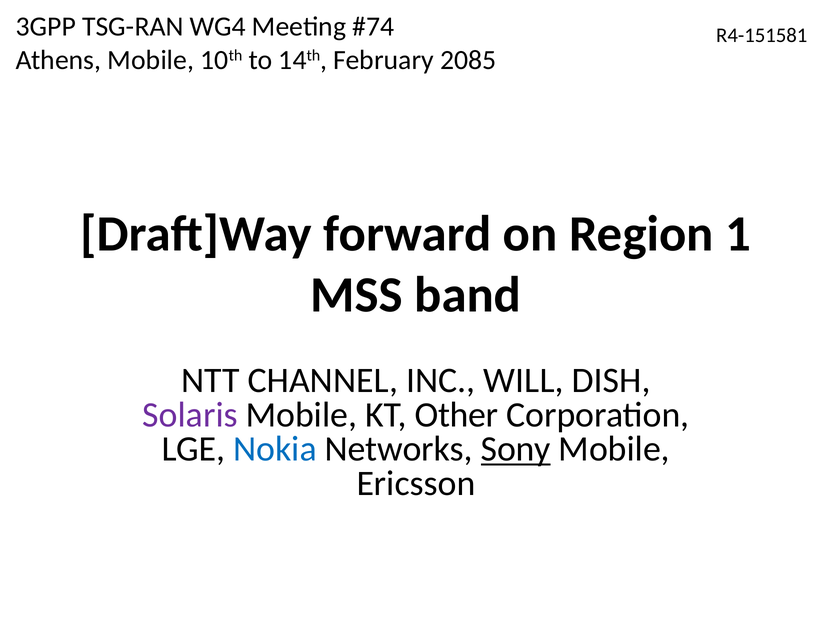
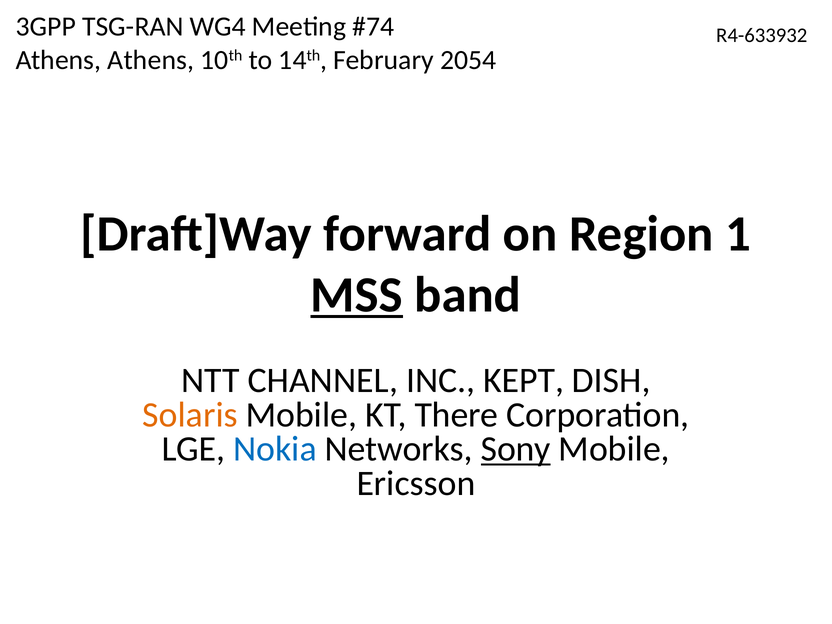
R4-151581: R4-151581 -> R4-633932
Athens Mobile: Mobile -> Athens
2085: 2085 -> 2054
MSS underline: none -> present
WILL: WILL -> KEPT
Solaris colour: purple -> orange
Other: Other -> There
